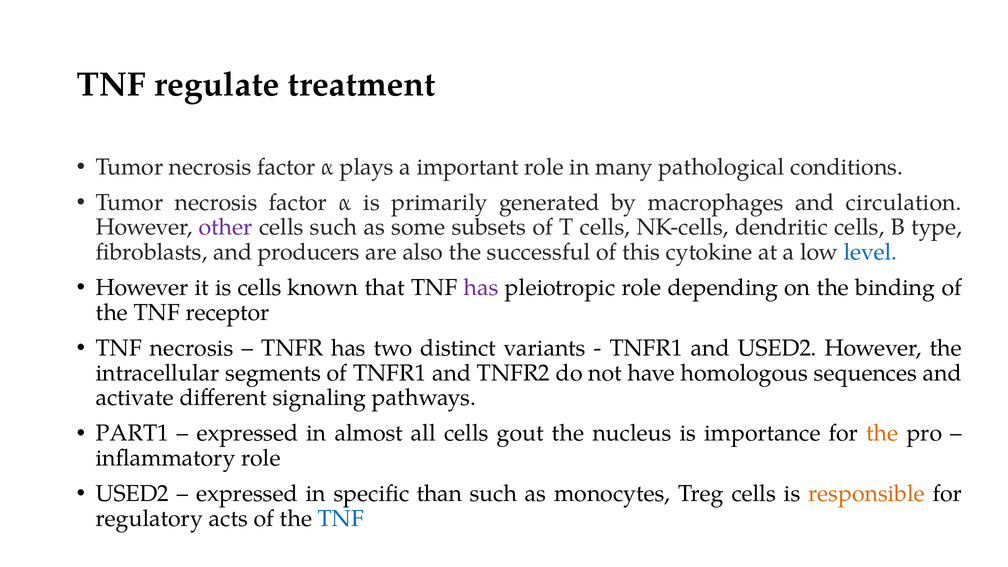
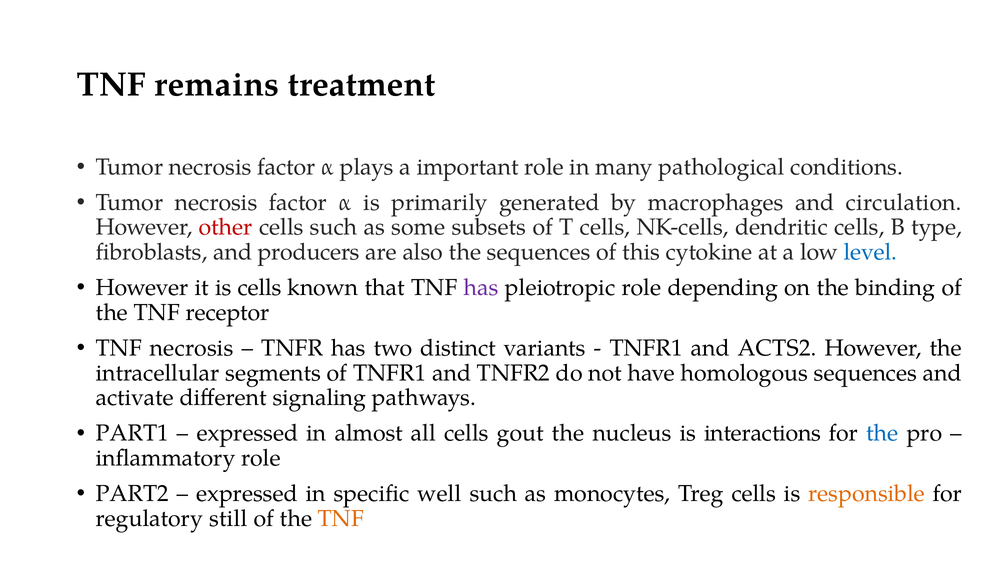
regulate: regulate -> remains
other colour: purple -> red
the successful: successful -> sequences
and USED2: USED2 -> ACTS2
importance: importance -> interactions
the at (882, 433) colour: orange -> blue
USED2 at (132, 494): USED2 -> PART2
than: than -> well
acts: acts -> still
TNF at (341, 519) colour: blue -> orange
